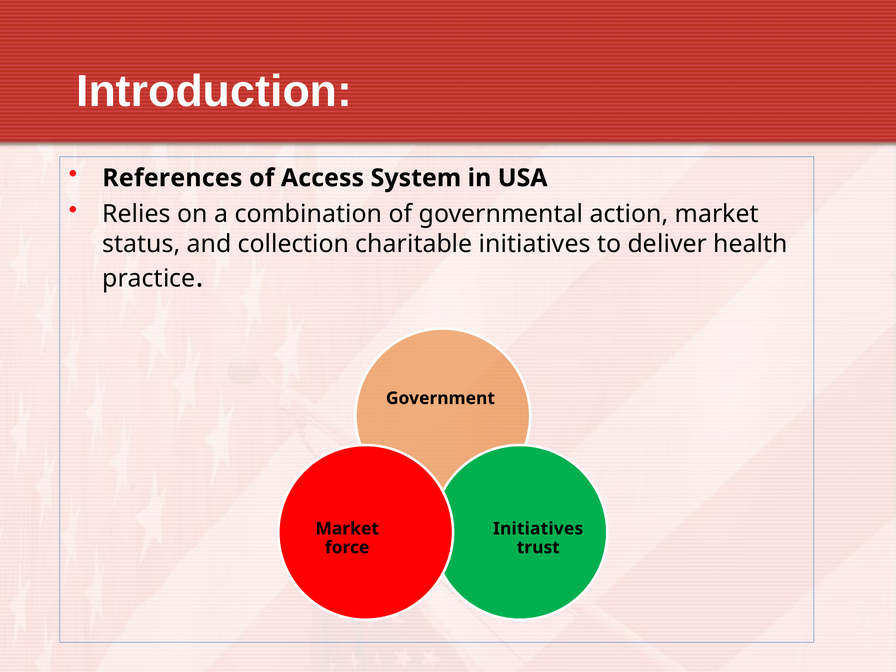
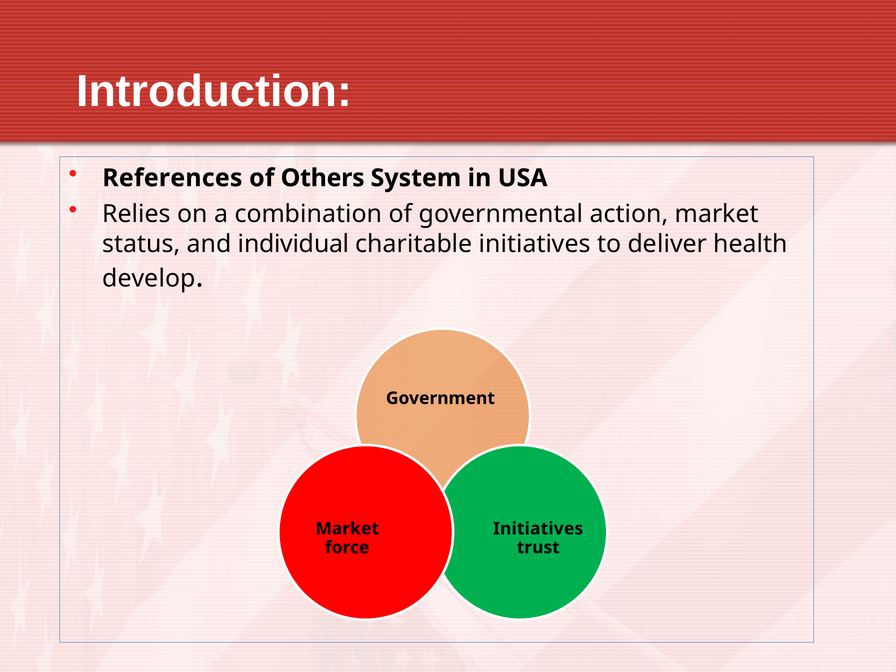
Access: Access -> Others
collection: collection -> individual
practice: practice -> develop
